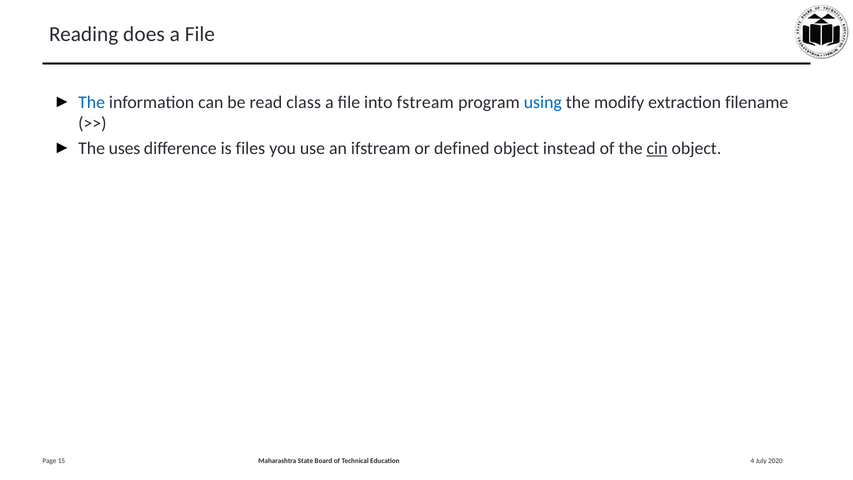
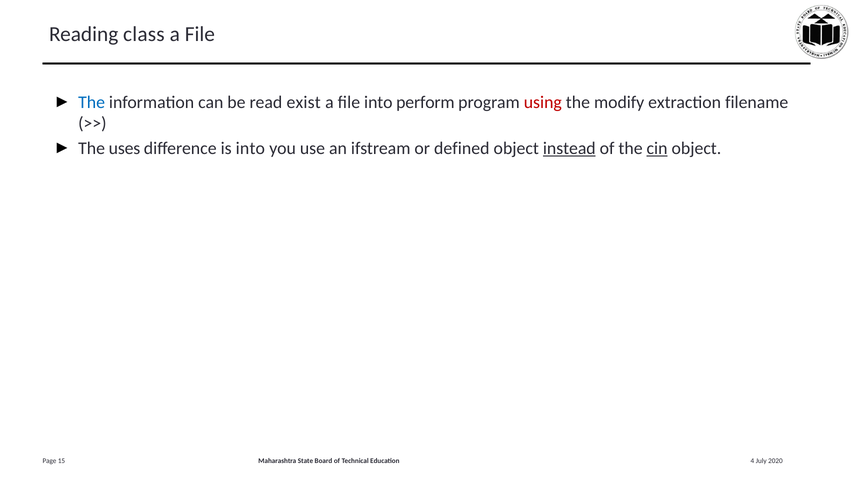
does: does -> class
class: class -> exist
fstream: fstream -> perform
using colour: blue -> red
is files: files -> into
instead underline: none -> present
